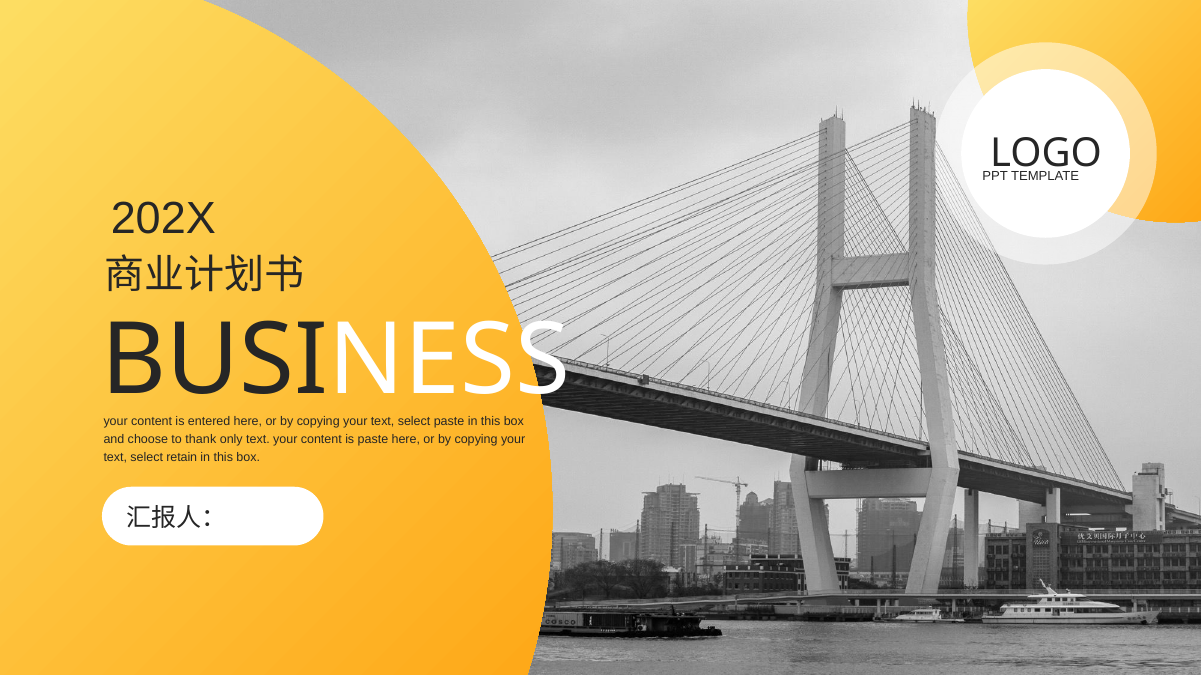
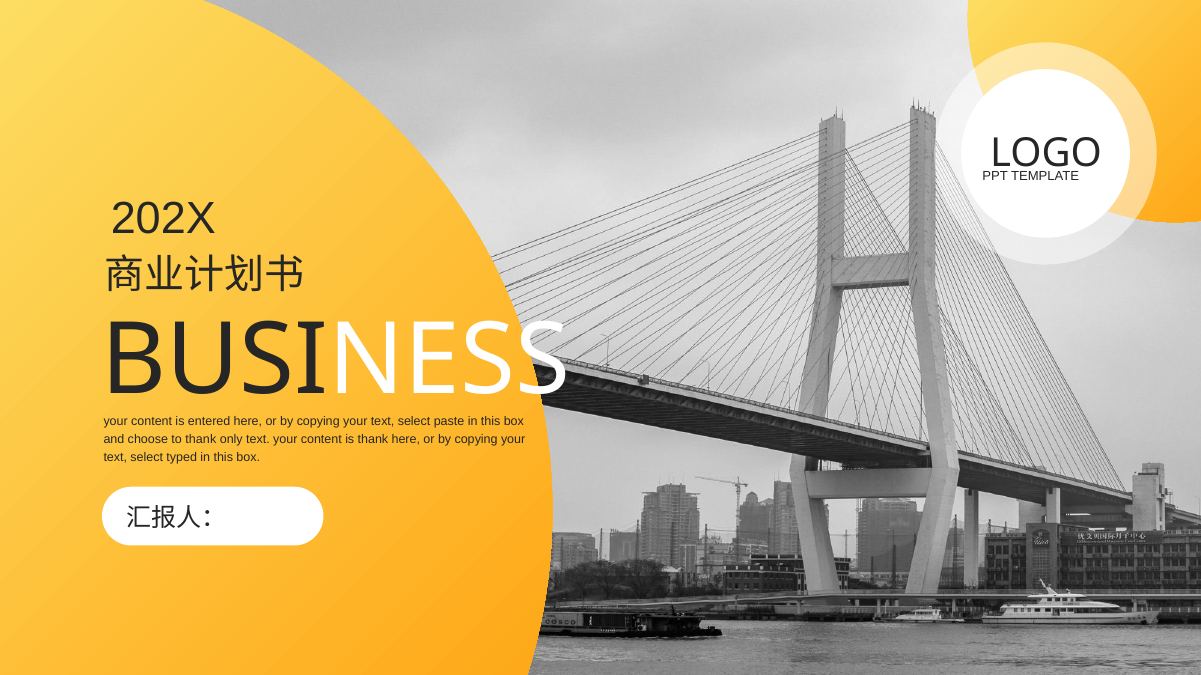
is paste: paste -> thank
retain: retain -> typed
